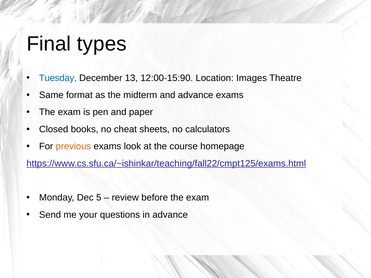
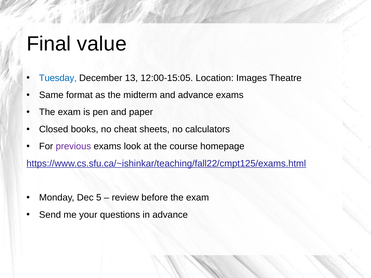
types: types -> value
12:00-15:90: 12:00-15:90 -> 12:00-15:05
previous colour: orange -> purple
